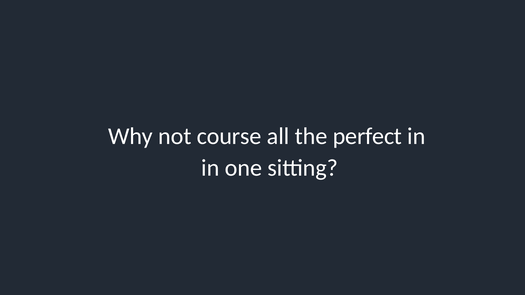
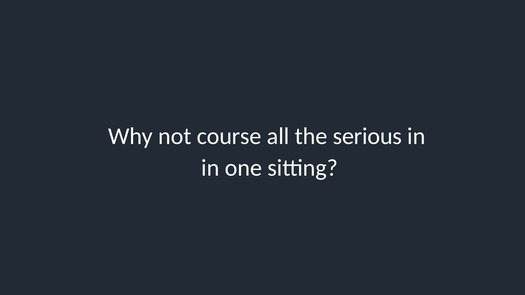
perfect: perfect -> serious
